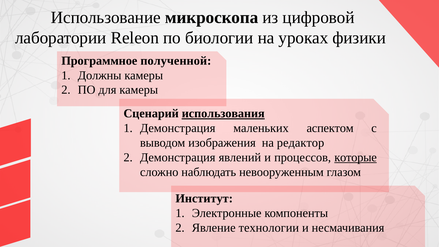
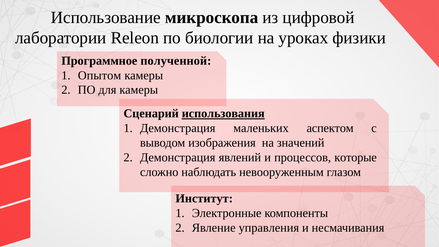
Должны: Должны -> Опытом
редактор: редактор -> значений
которые underline: present -> none
технологии: технологии -> управления
